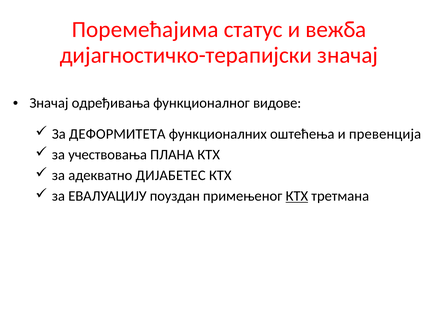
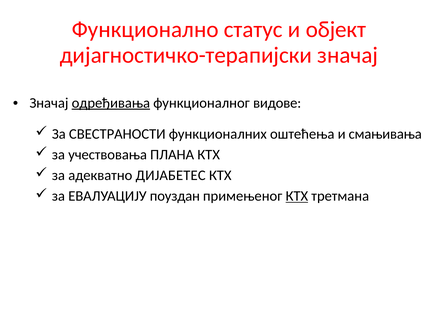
Поремећајима: Поремећајима -> Функционално
вежба: вежба -> објект
одређивања underline: none -> present
ДЕФОРМИТЕТА: ДЕФОРМИТЕТА -> СВЕСТРАНОСТИ
превенција: превенција -> смањивања
